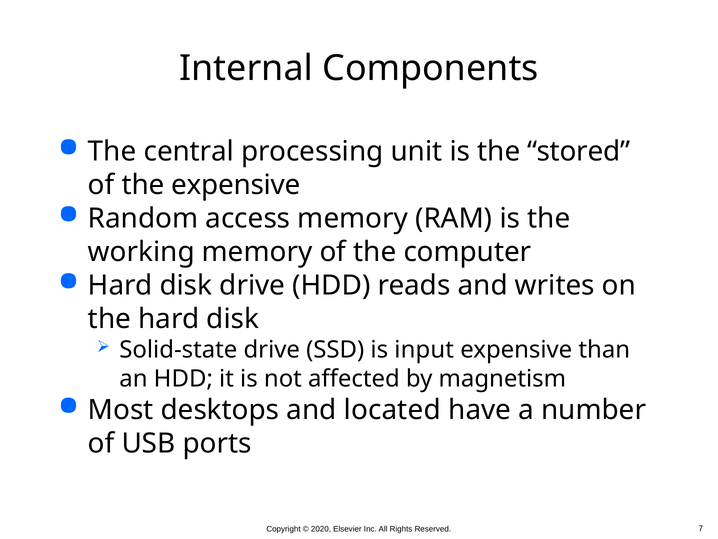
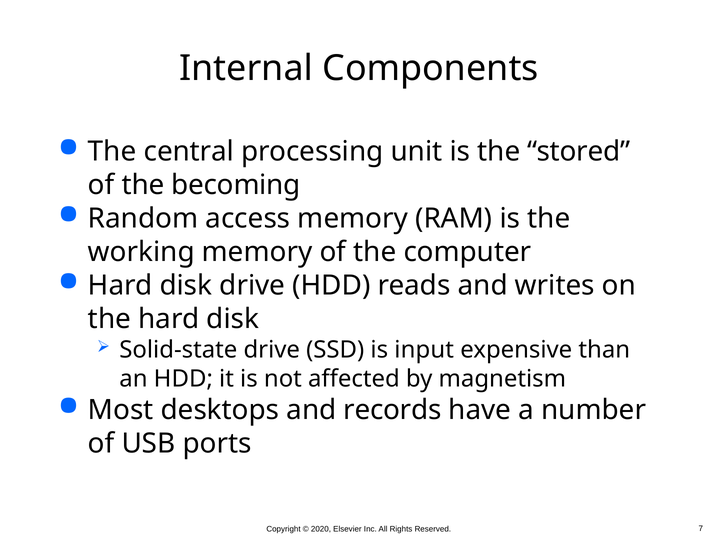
the expensive: expensive -> becoming
located: located -> records
